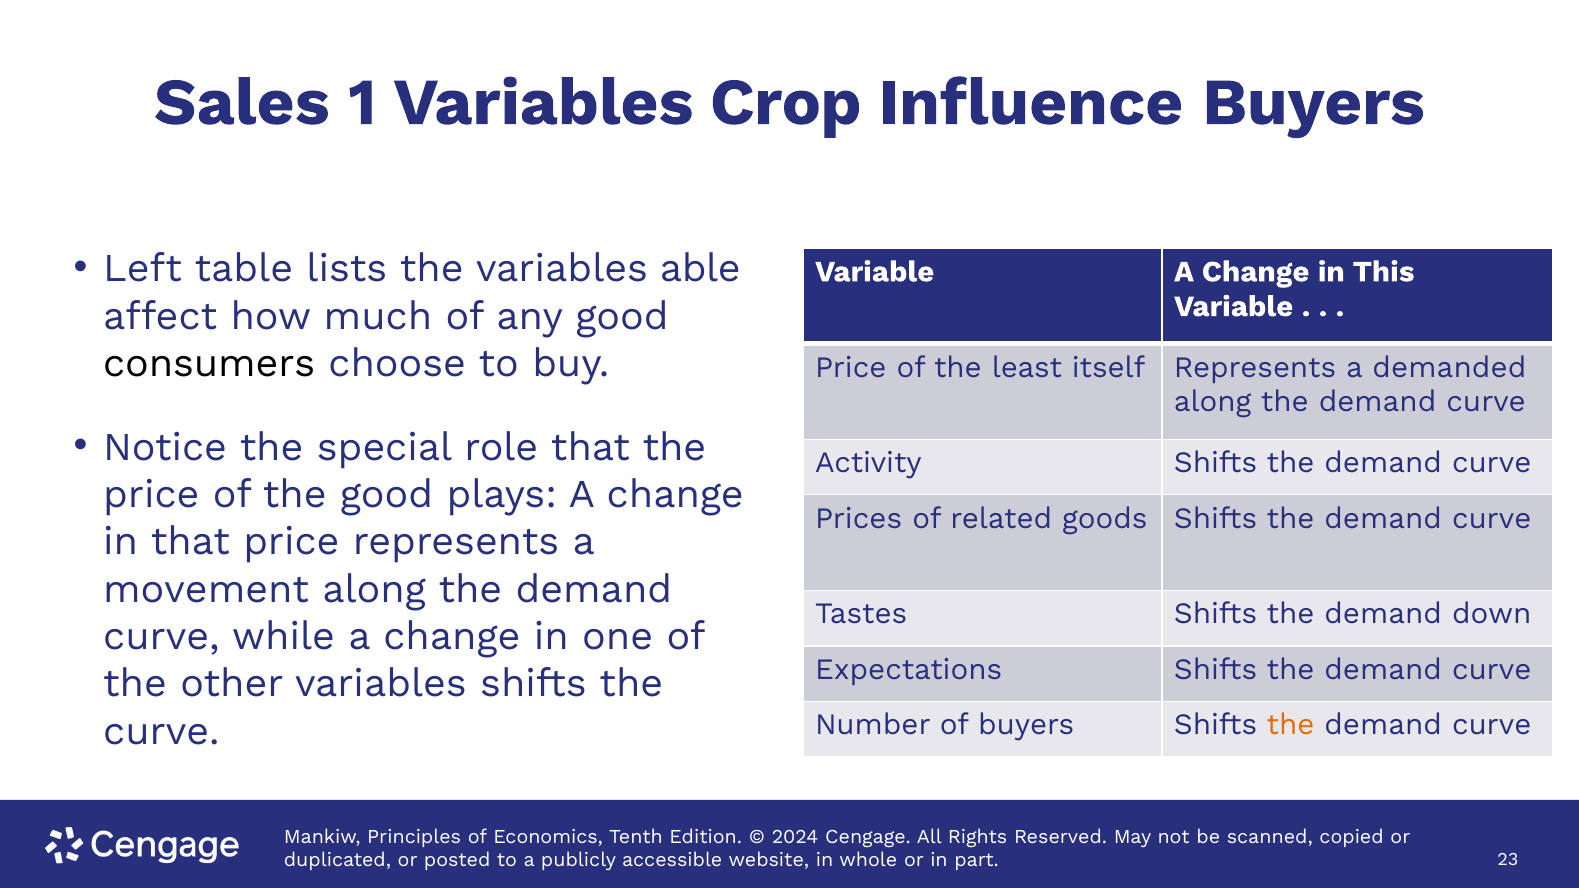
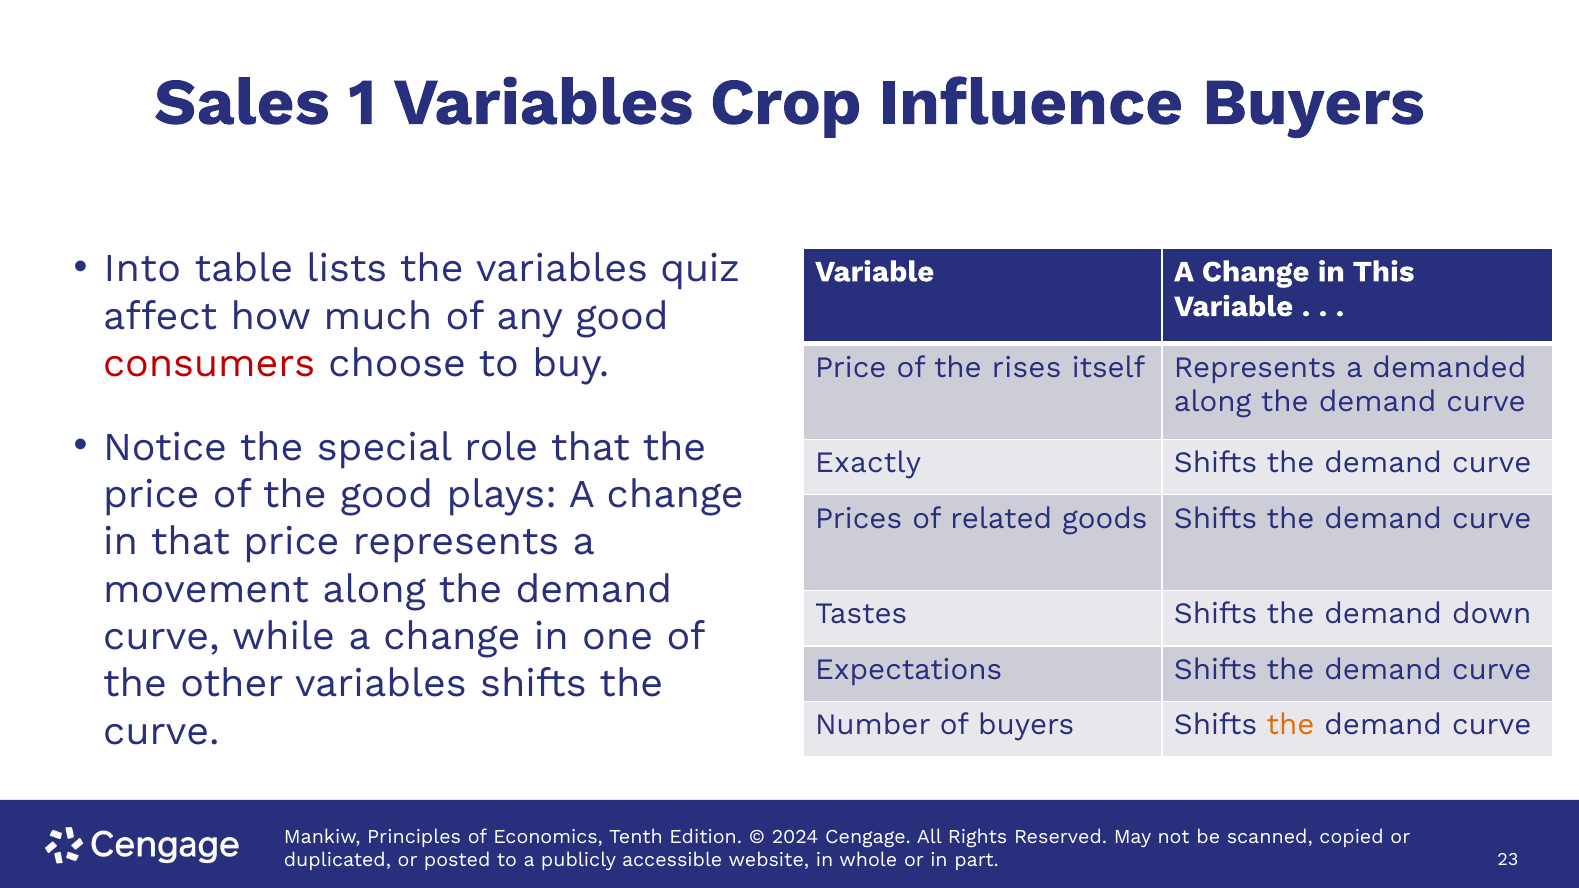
Left: Left -> Into
able: able -> quiz
consumers colour: black -> red
least: least -> rises
Activity: Activity -> Exactly
